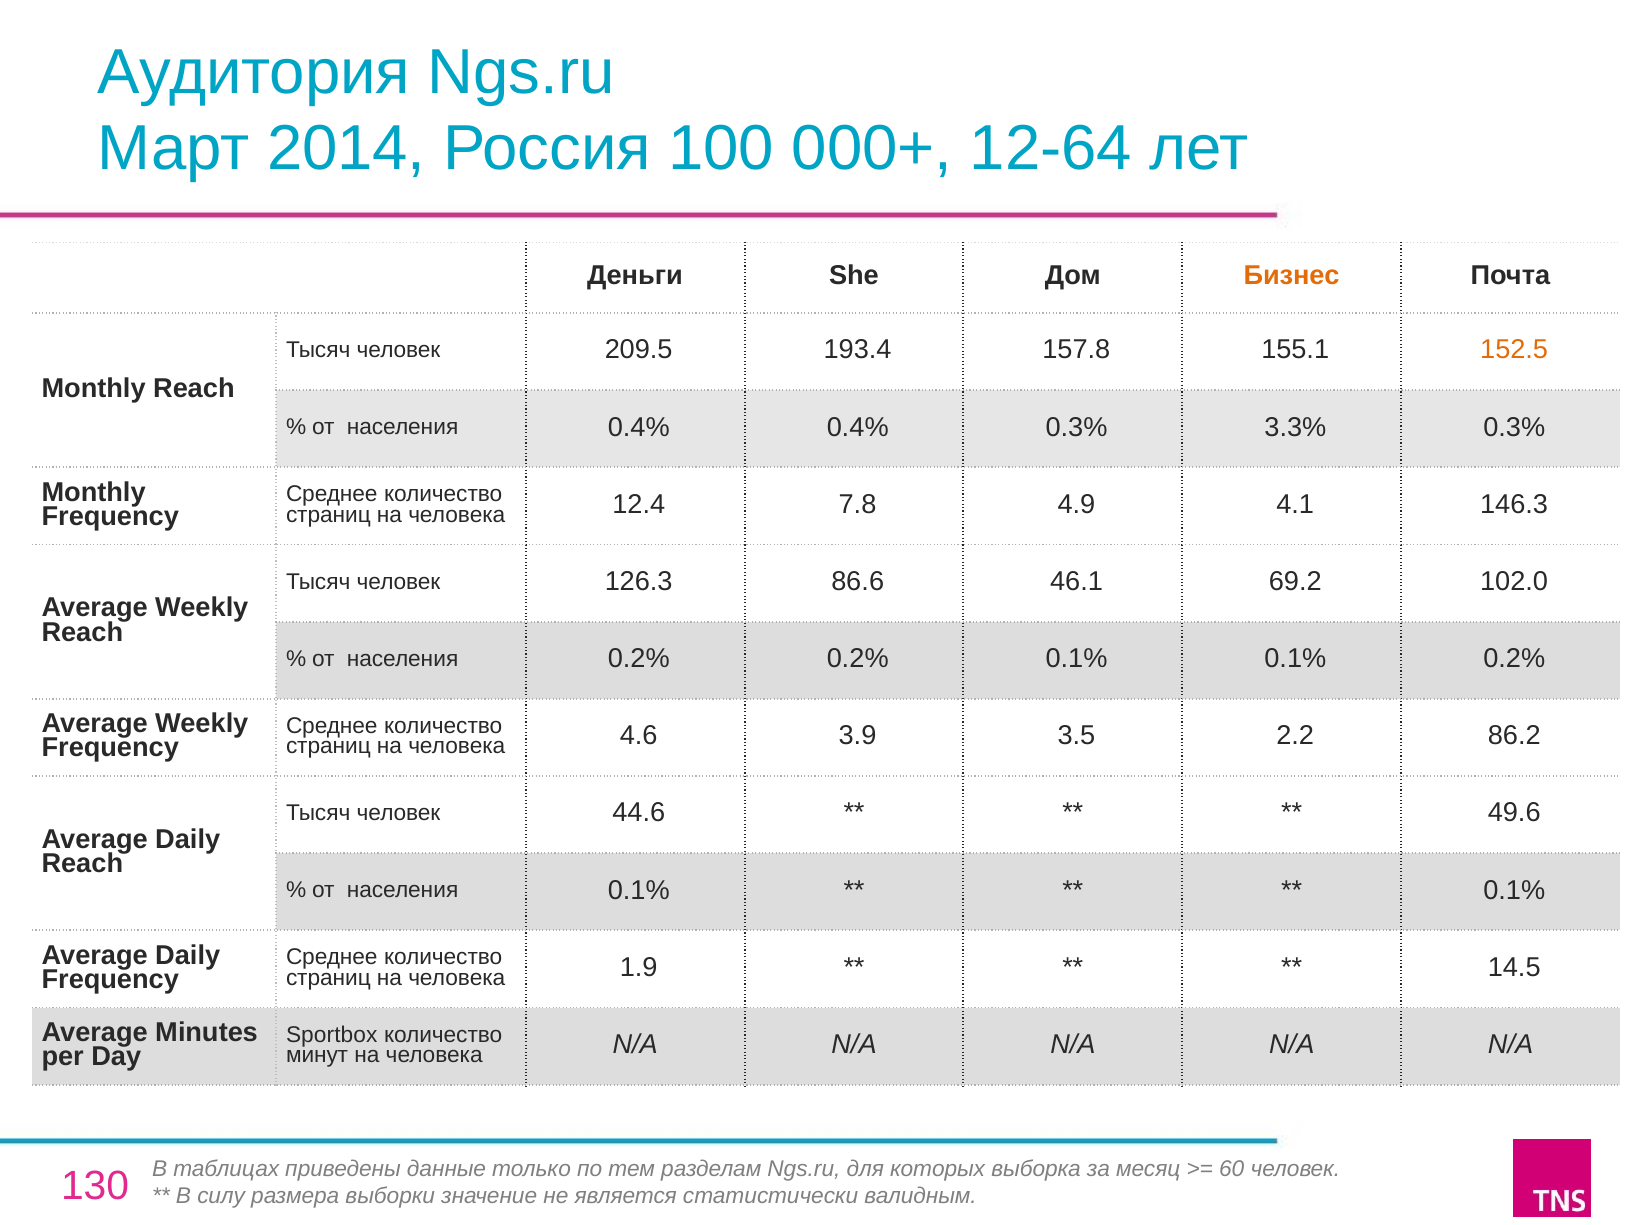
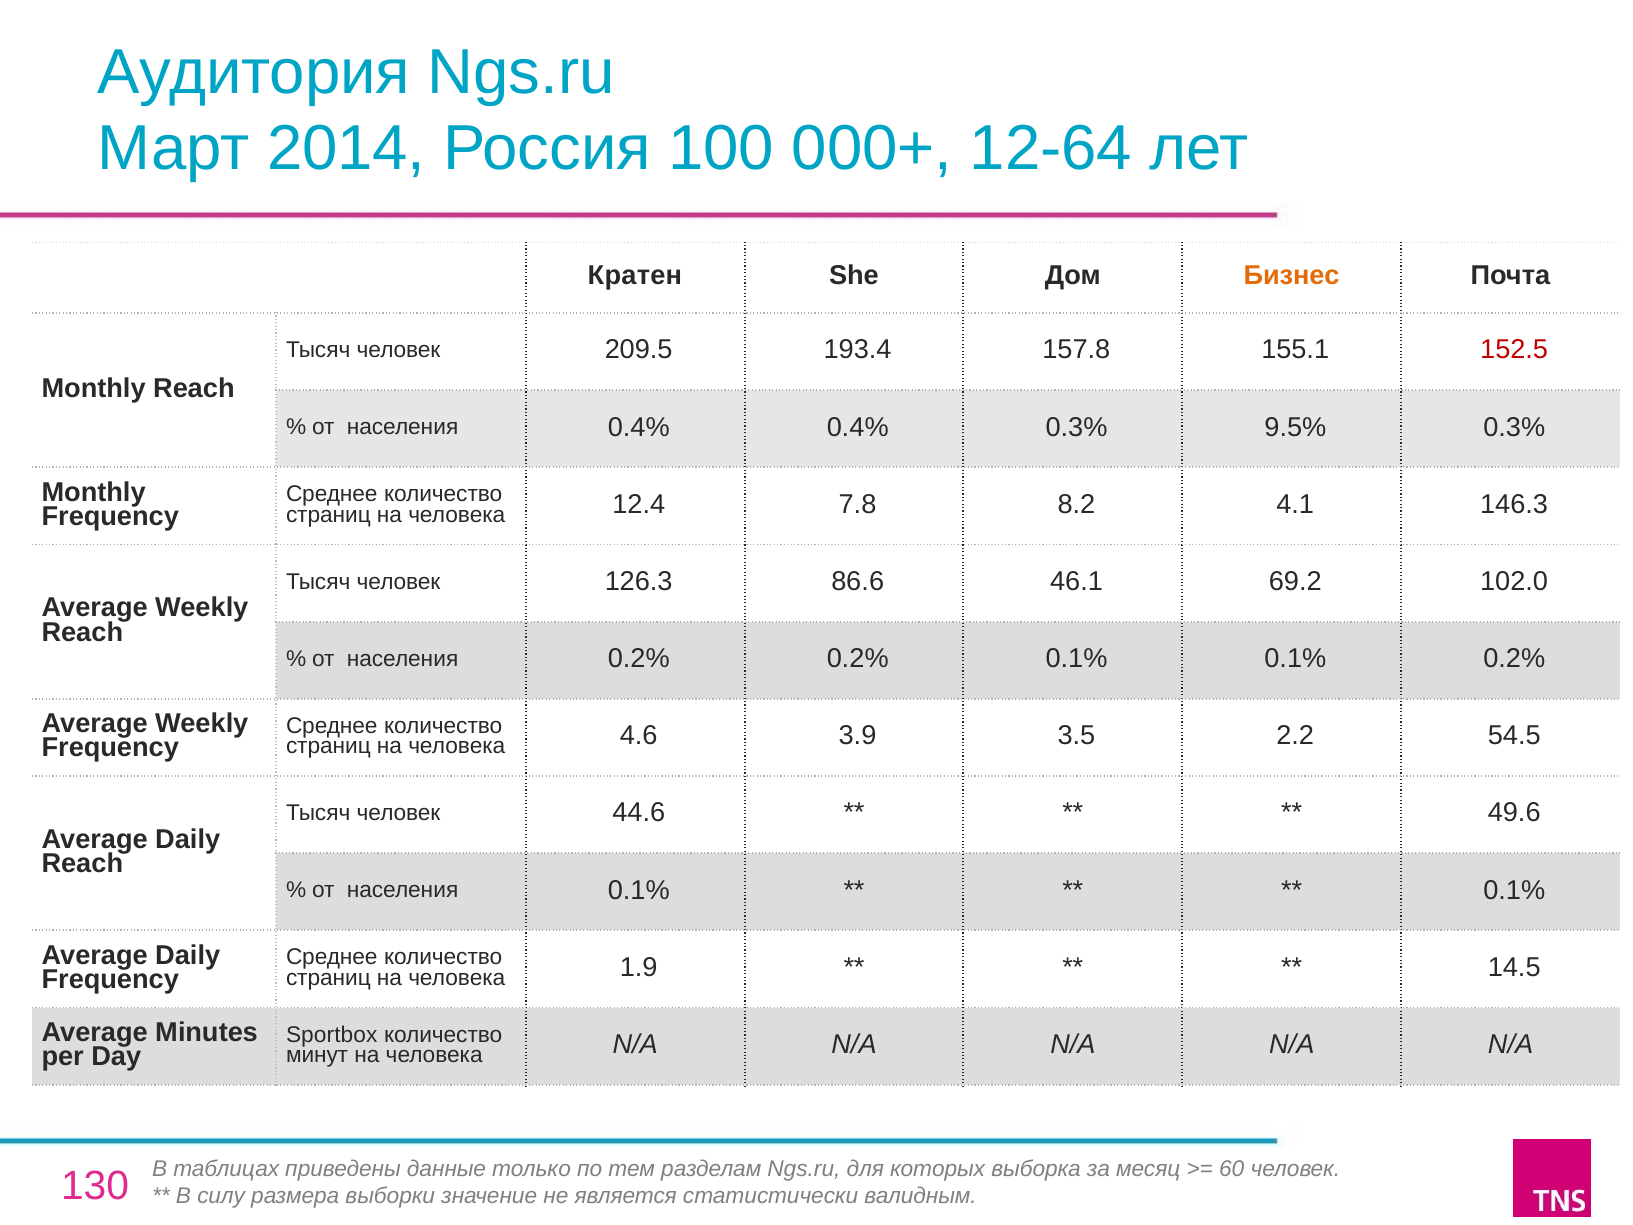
Деньги: Деньги -> Кратен
152.5 colour: orange -> red
3.3%: 3.3% -> 9.5%
4.9: 4.9 -> 8.2
86.2: 86.2 -> 54.5
